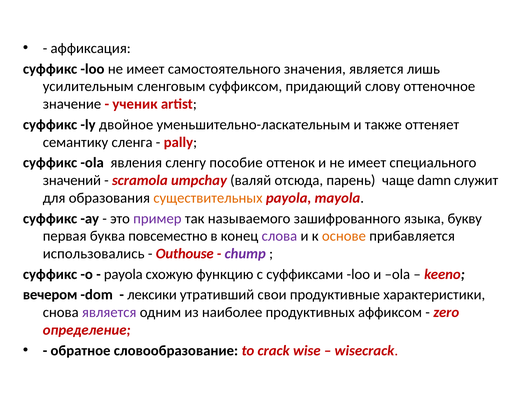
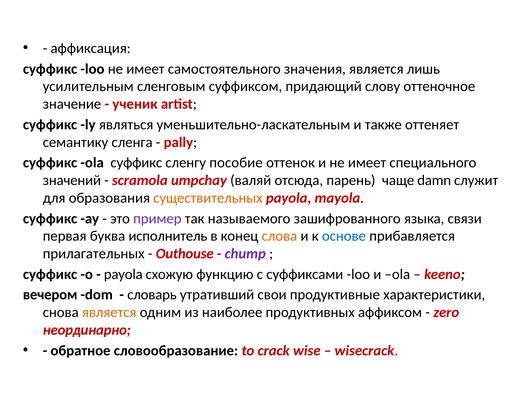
двойное: двойное -> являться
ola явления: явления -> cуффикс
букву: букву -> связи
повсеместно: повсеместно -> исполнитель
слова colour: purple -> orange
основе colour: orange -> blue
использовались: использовались -> прилагательных
лексики: лексики -> словарь
является at (109, 313) colour: purple -> orange
определение: определение -> неординарно
